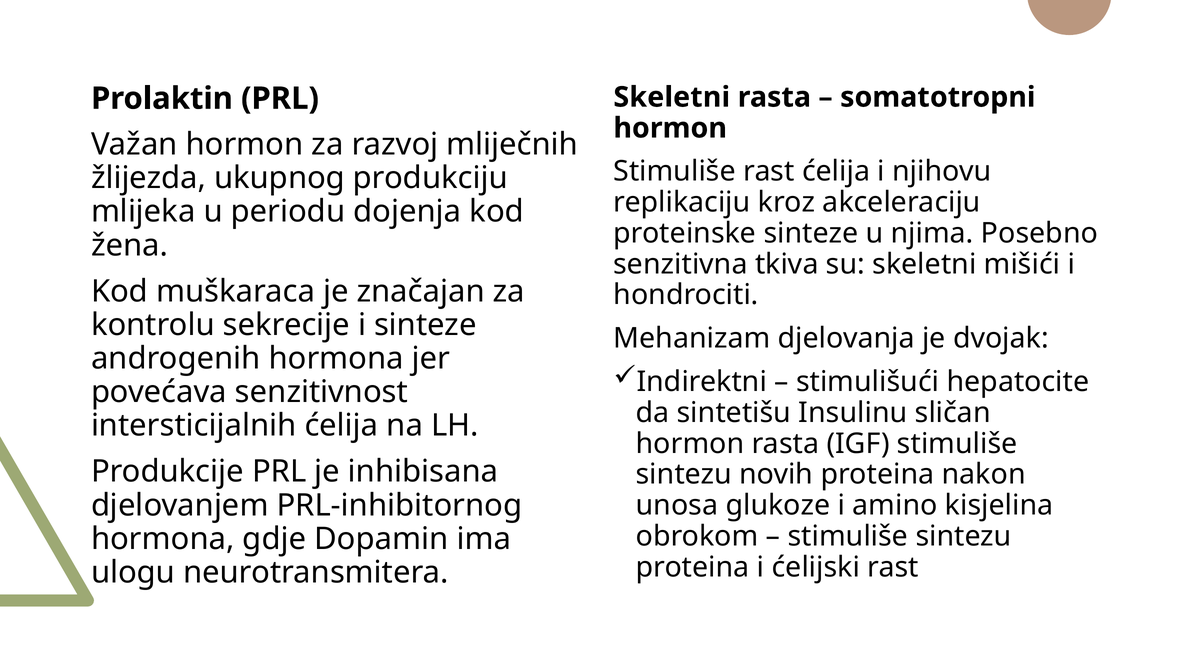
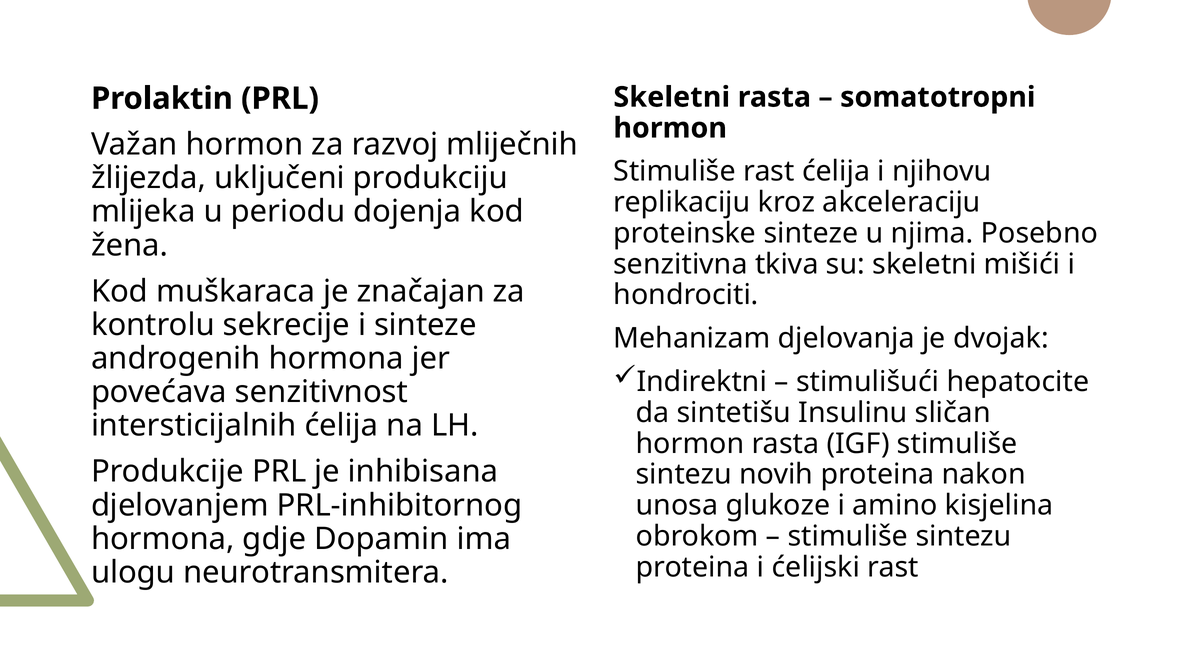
ukupnog: ukupnog -> uključeni
